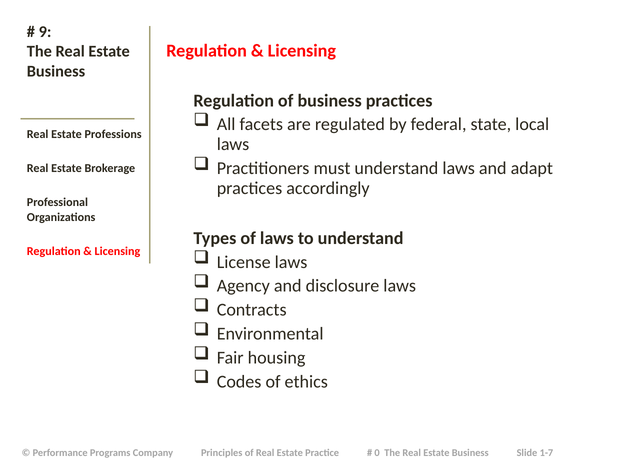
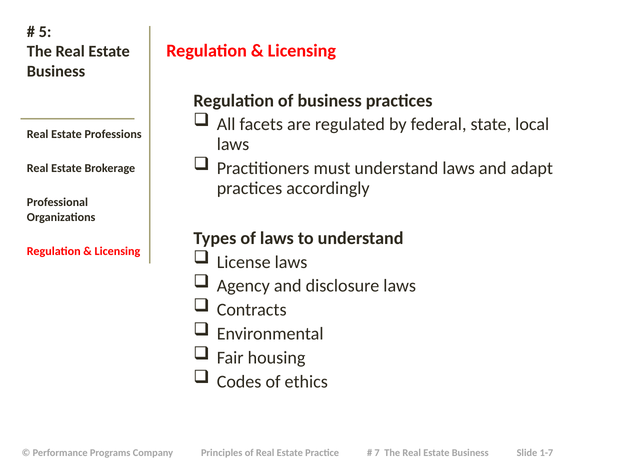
9: 9 -> 5
0: 0 -> 7
